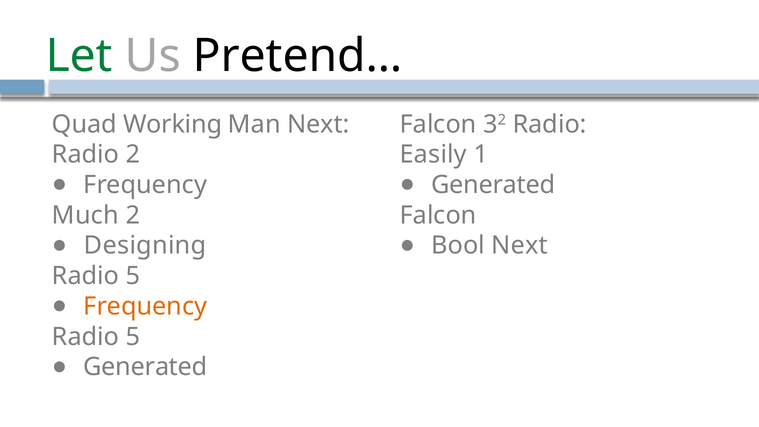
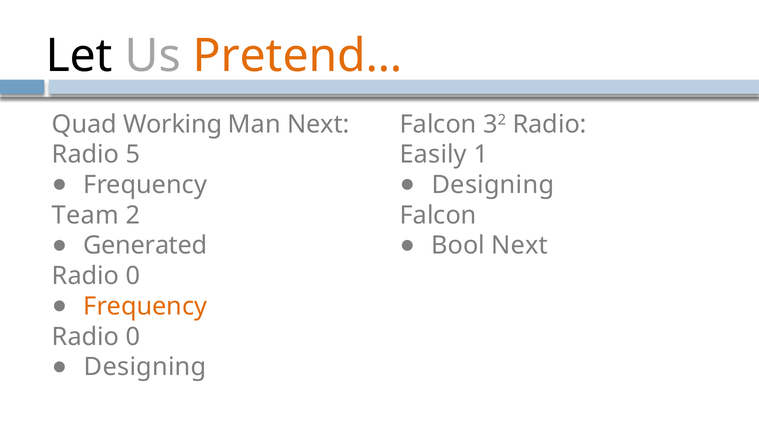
Let colour: green -> black
Pretend… colour: black -> orange
Radio 2: 2 -> 5
Generated at (493, 185): Generated -> Designing
Much: Much -> Team
Designing: Designing -> Generated
5 at (133, 276): 5 -> 0
5 at (133, 337): 5 -> 0
Generated at (145, 367): Generated -> Designing
